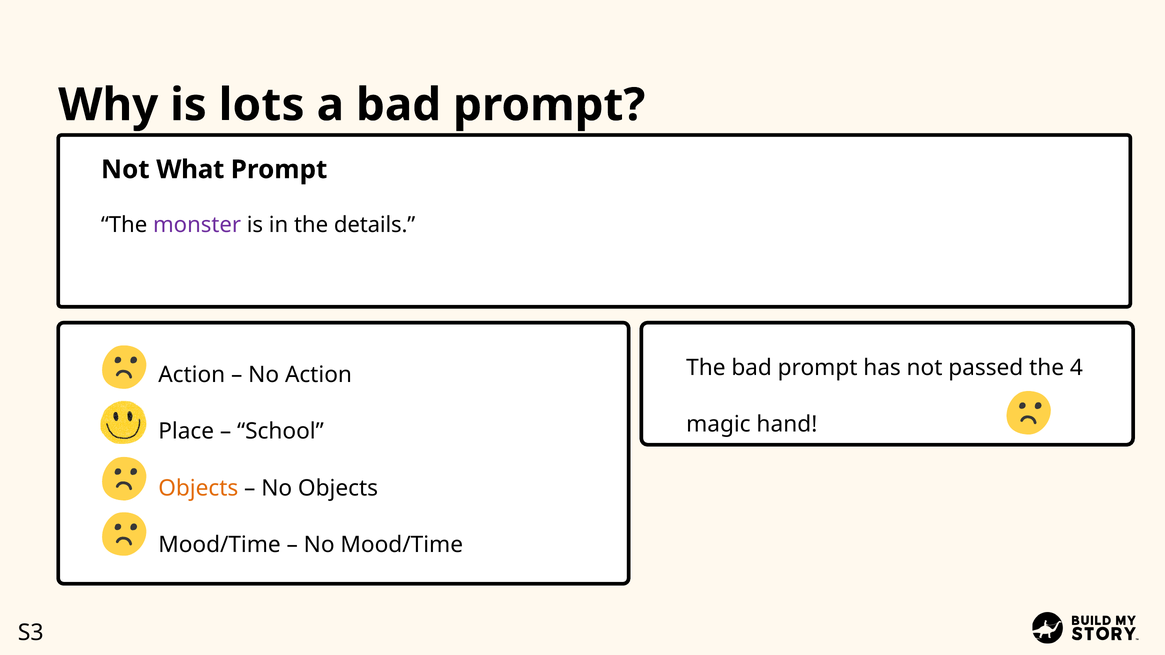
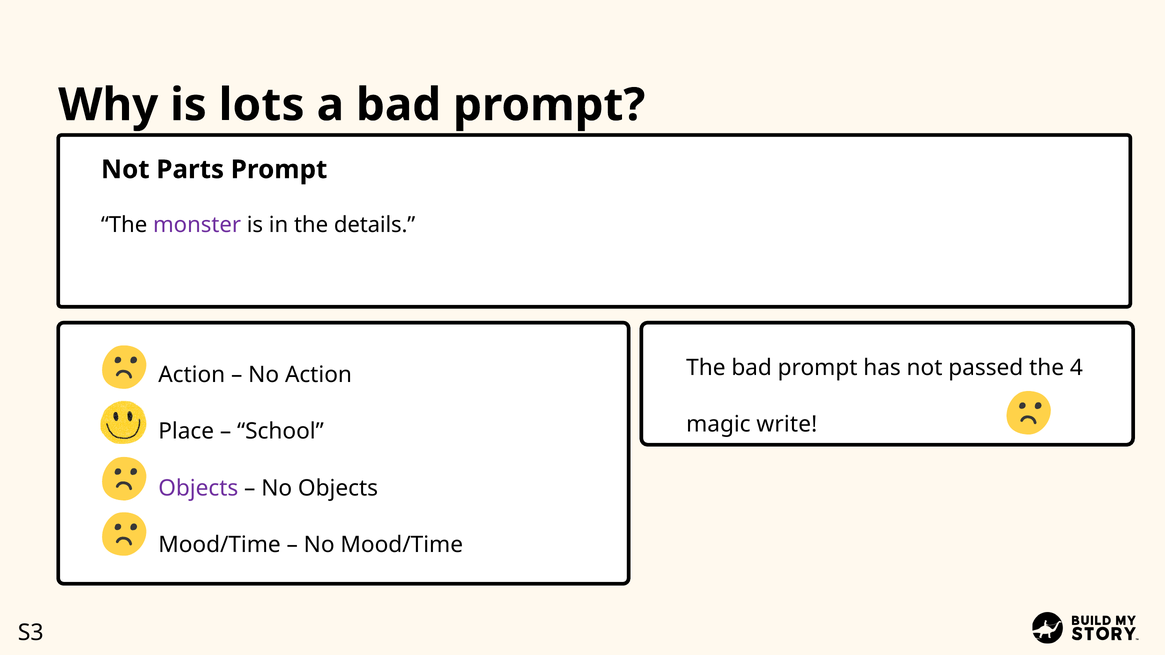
What: What -> Parts
hand: hand -> write
Objects at (198, 488) colour: orange -> purple
